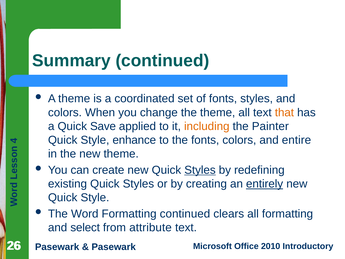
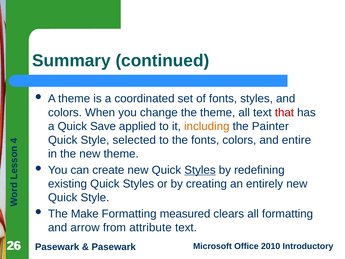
that colour: orange -> red
enhance: enhance -> selected
entirely underline: present -> none
Word: Word -> Make
Formatting continued: continued -> measured
select: select -> arrow
